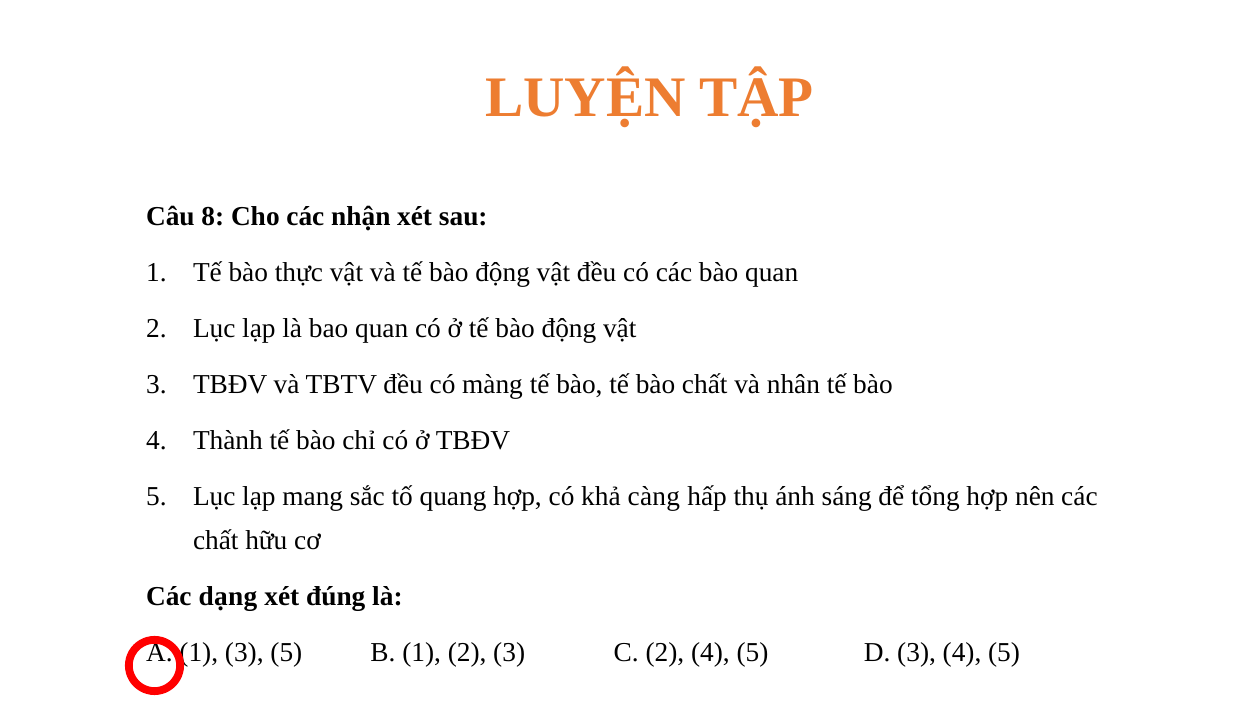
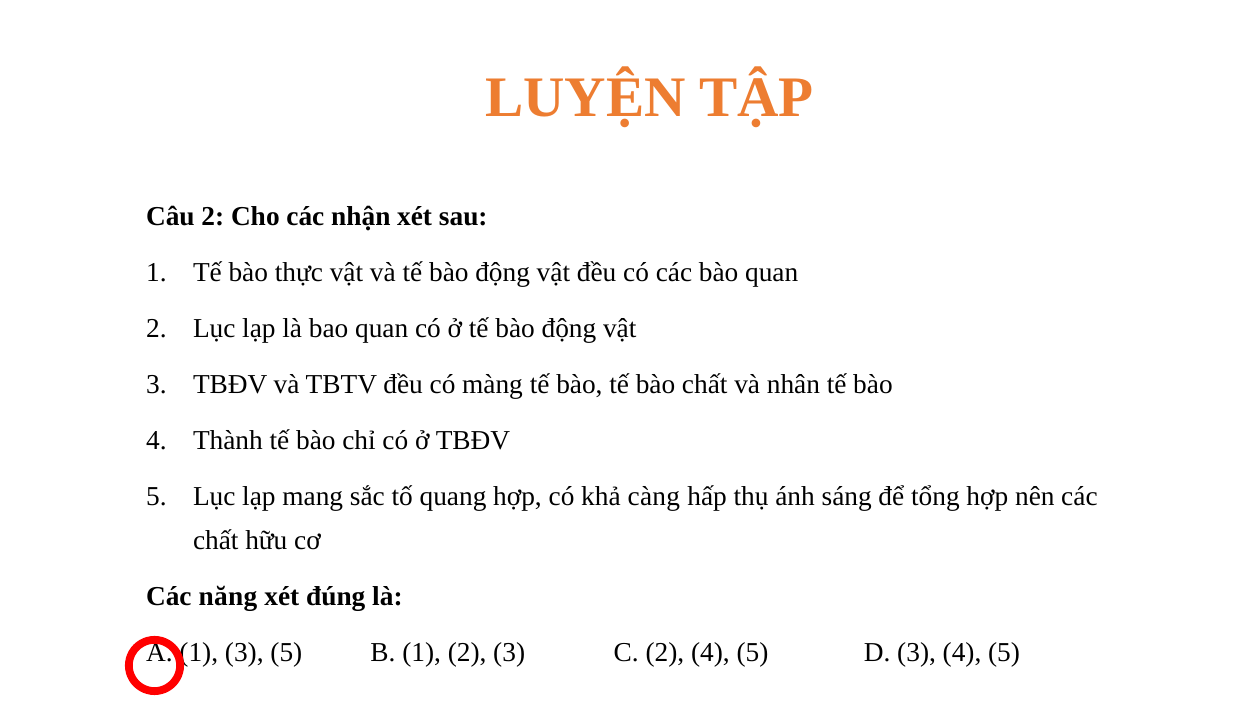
Câu 8: 8 -> 2
dạng: dạng -> năng
